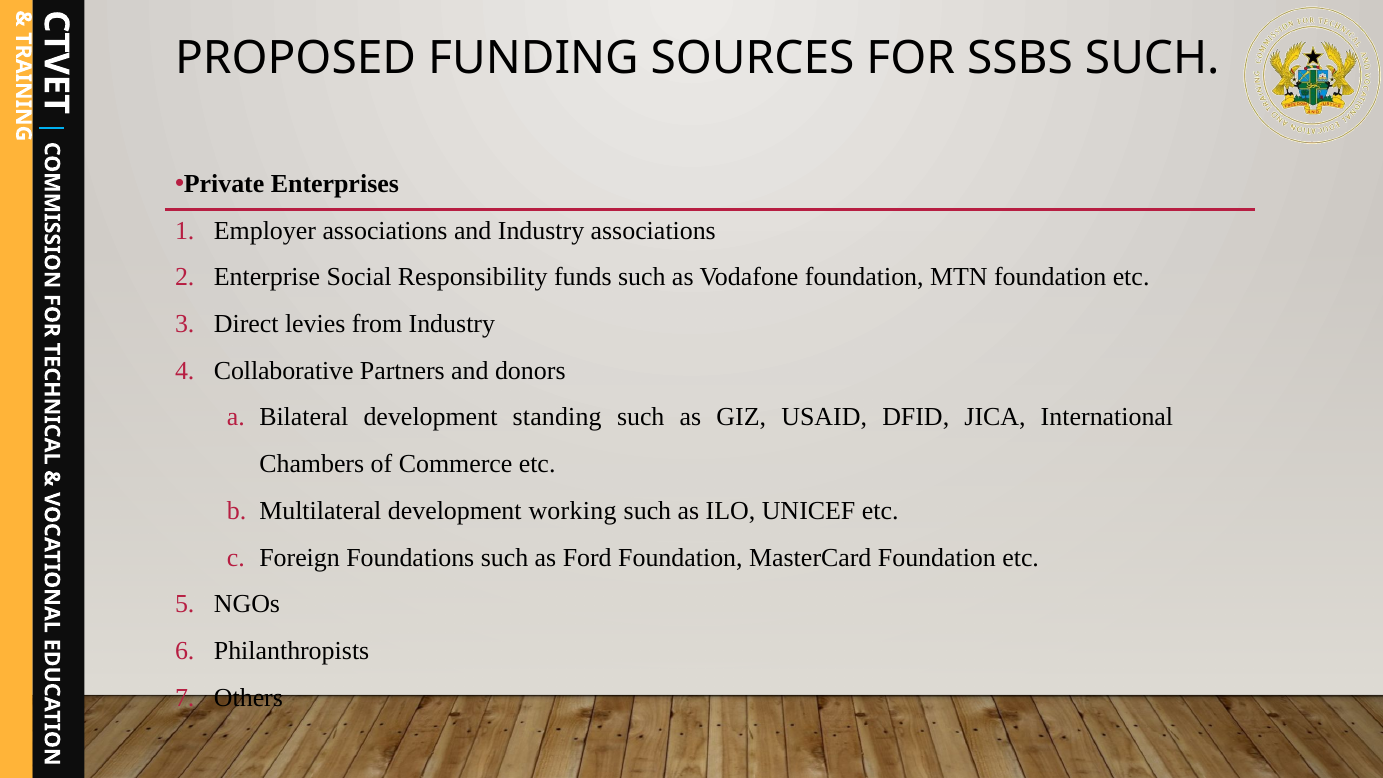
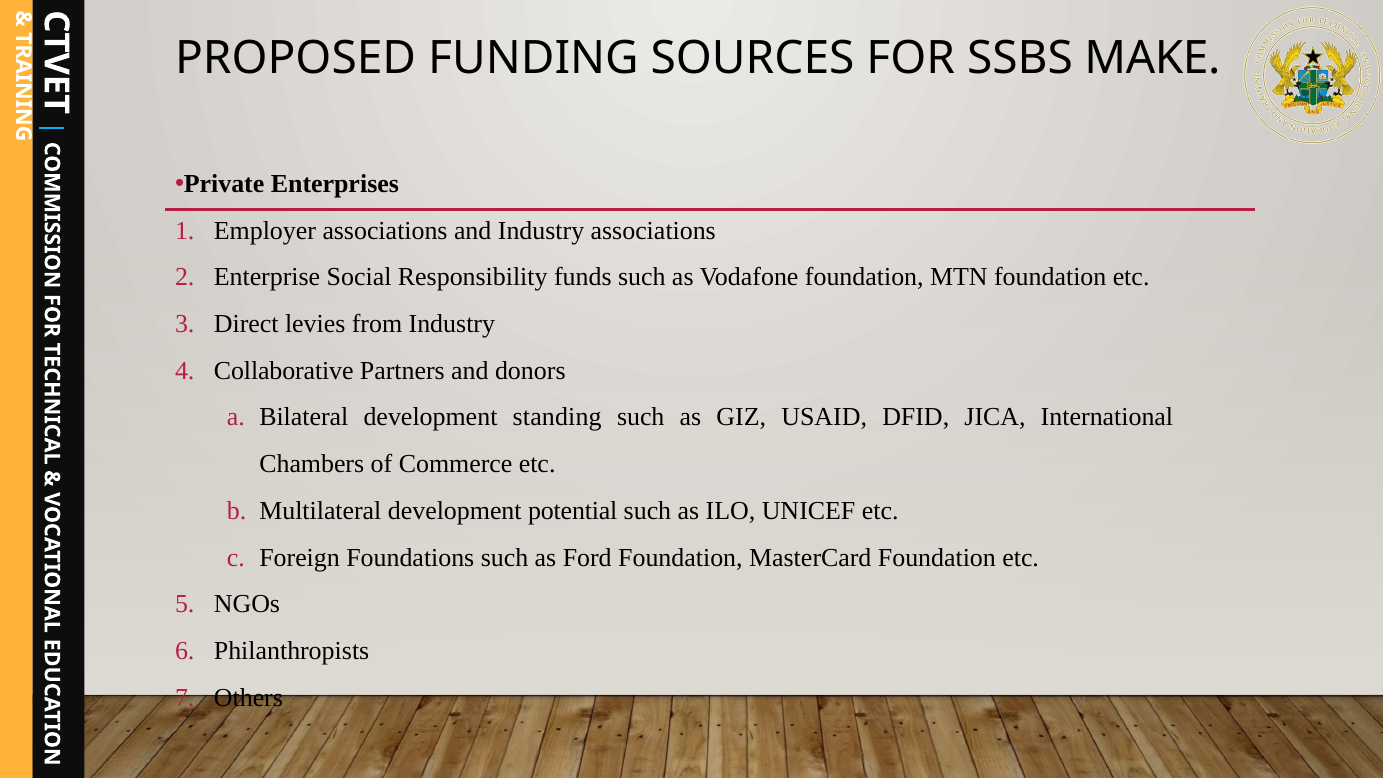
SSBS SUCH: SUCH -> MAKE
working: working -> potential
